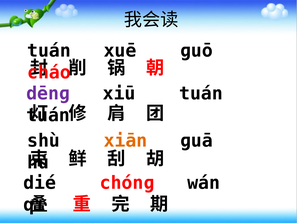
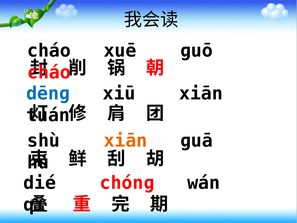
tuán at (49, 51): tuán -> cháo
dēnɡ colour: purple -> blue
xiū tuán: tuán -> xiān
